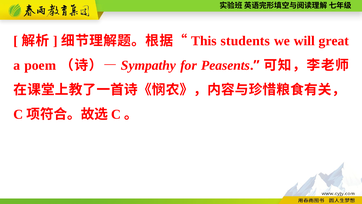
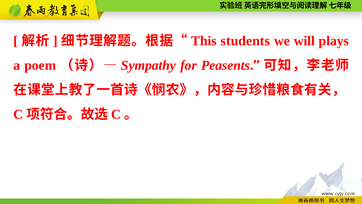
great: great -> plays
